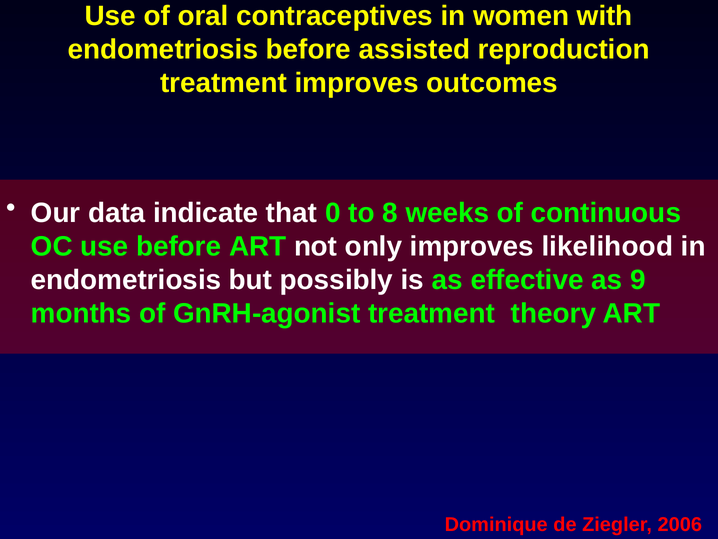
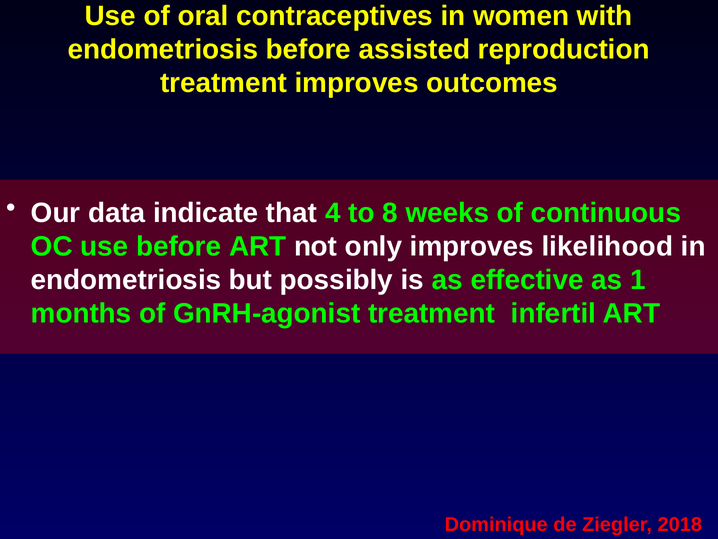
0: 0 -> 4
9: 9 -> 1
theory: theory -> infertil
2006: 2006 -> 2018
